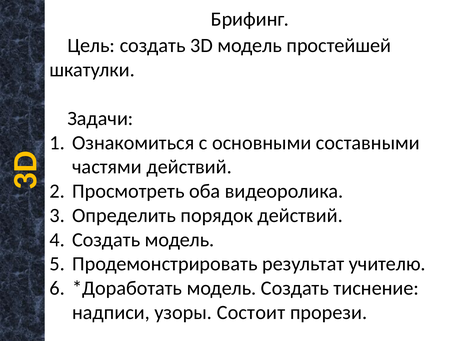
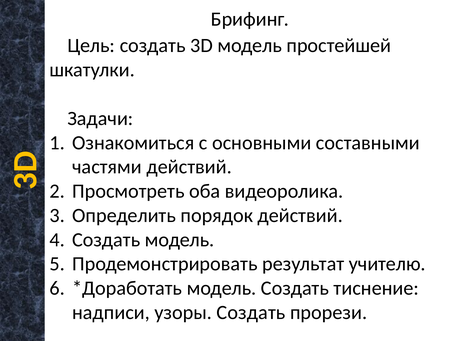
узоры Состоит: Состоит -> Создать
